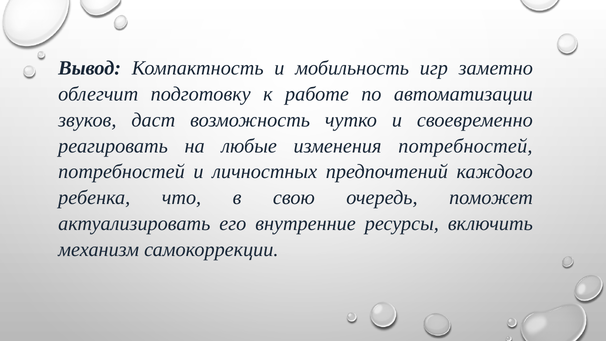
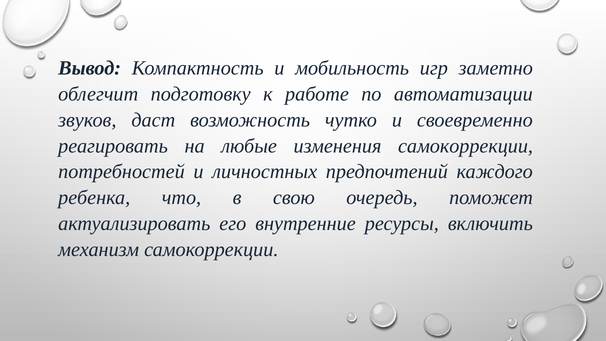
изменения потребностей: потребностей -> самокоррекции
